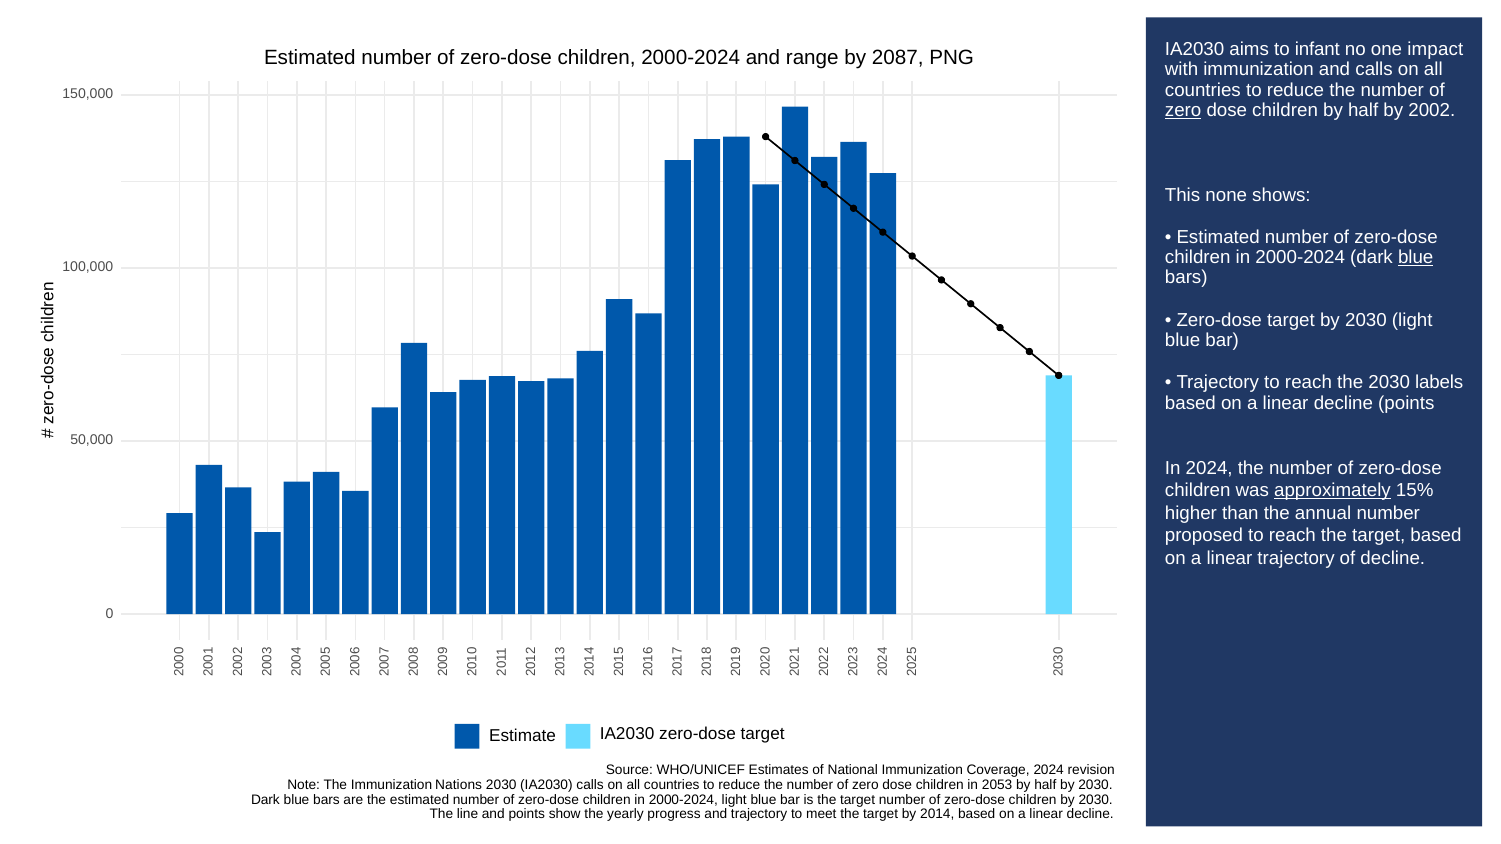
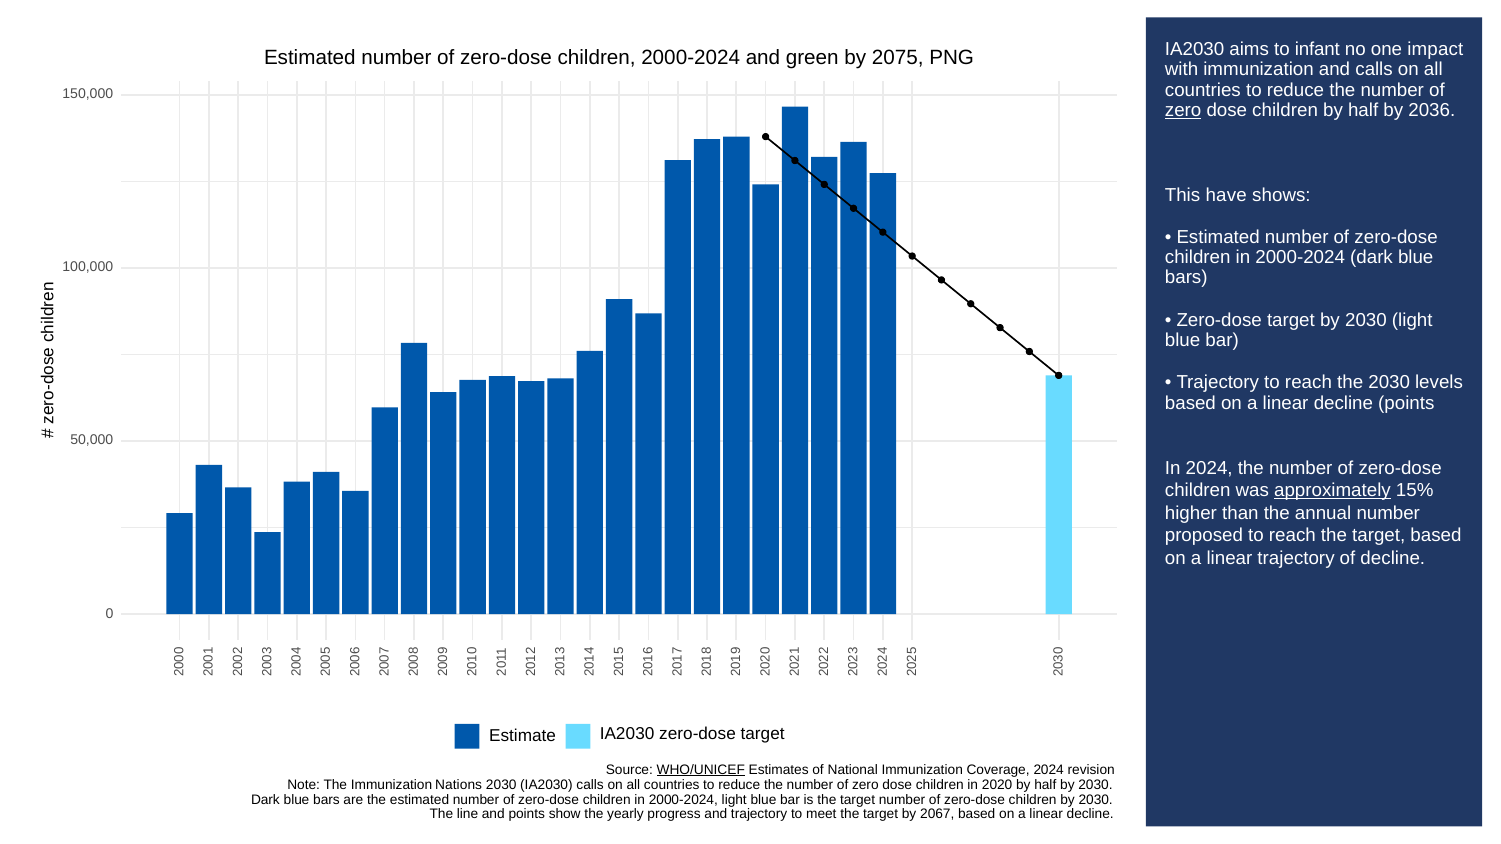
range: range -> green
2087: 2087 -> 2075
2002: 2002 -> 2036
none: none -> have
blue at (1416, 258) underline: present -> none
labels: labels -> levels
WHO/UNICEF underline: none -> present
2053: 2053 -> 2020
2014: 2014 -> 2067
